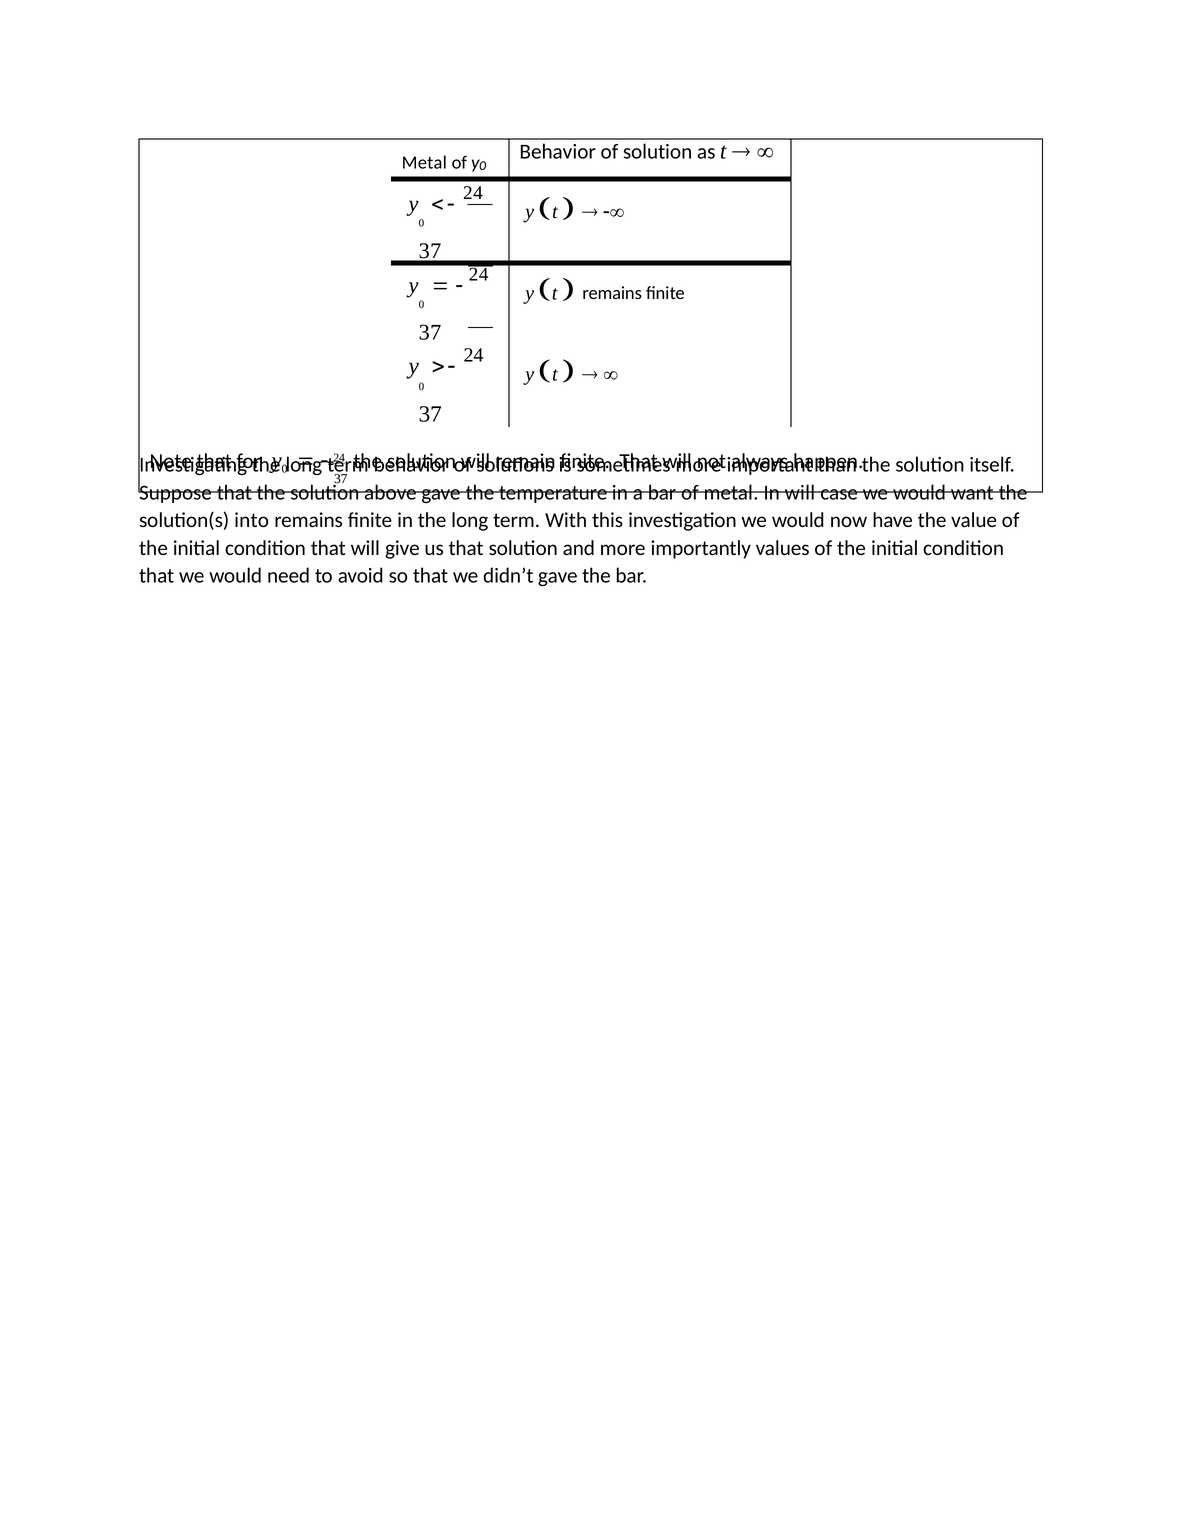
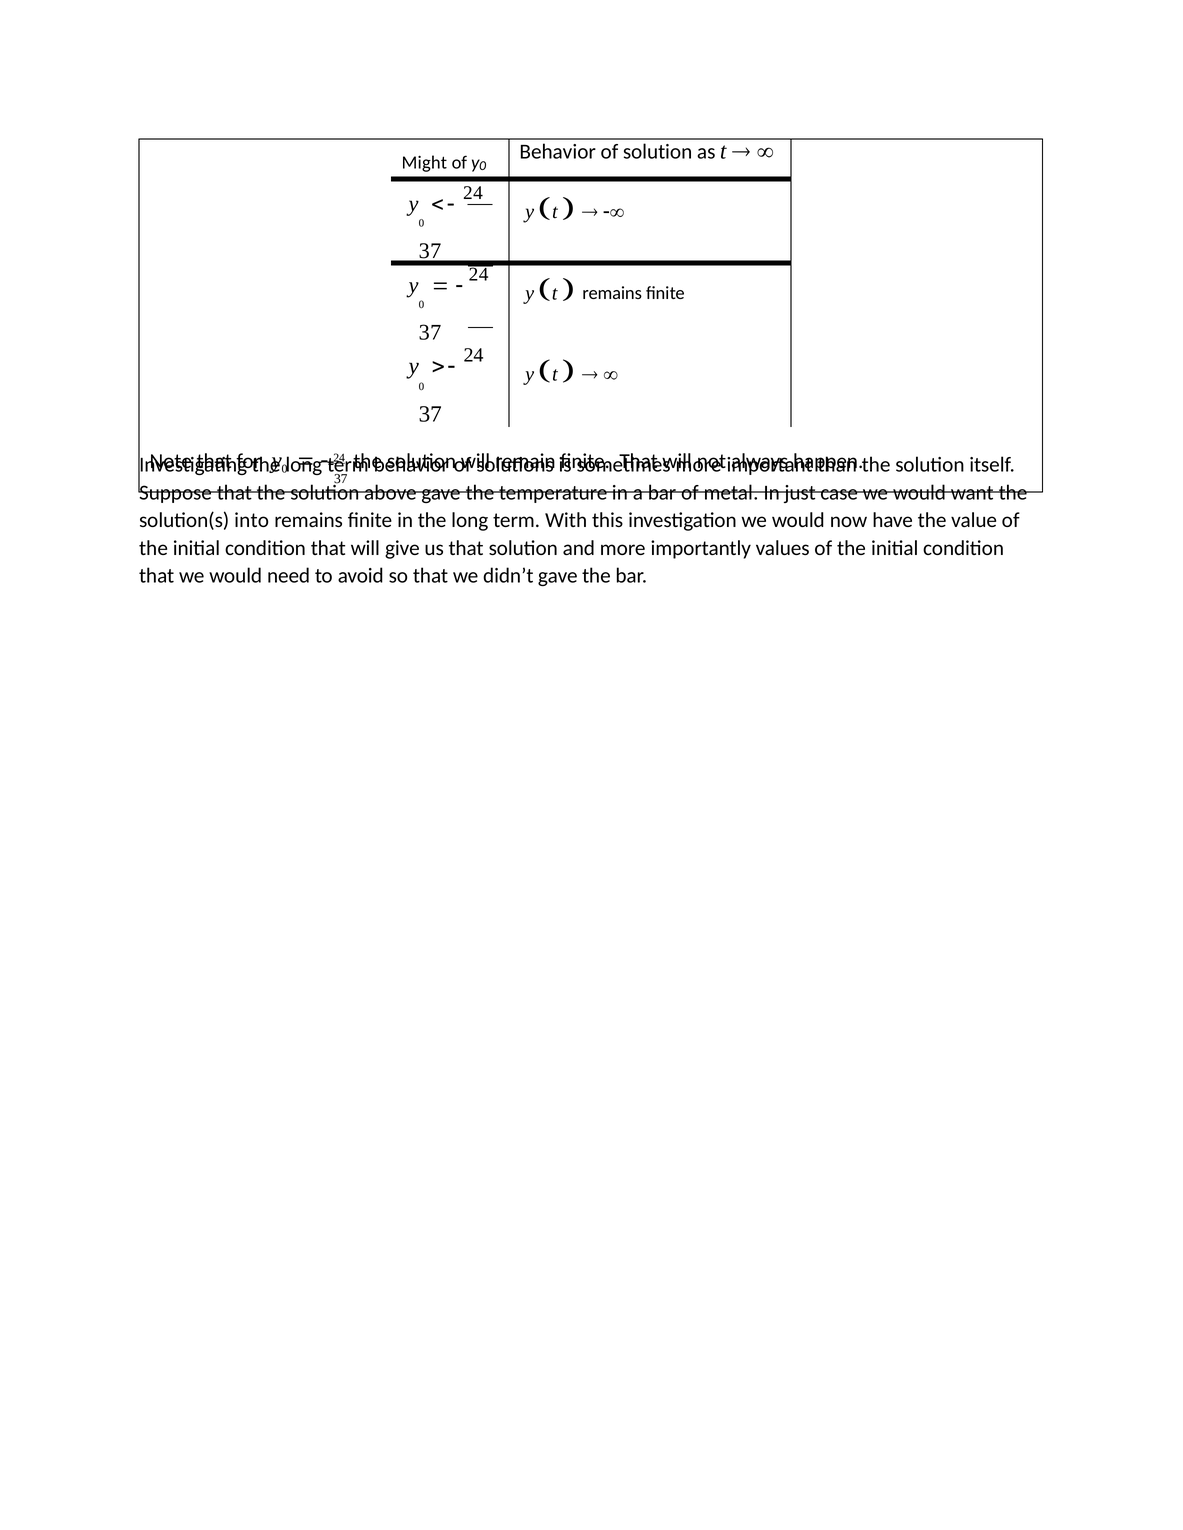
Metal at (424, 163): Metal -> Might
In will: will -> just
